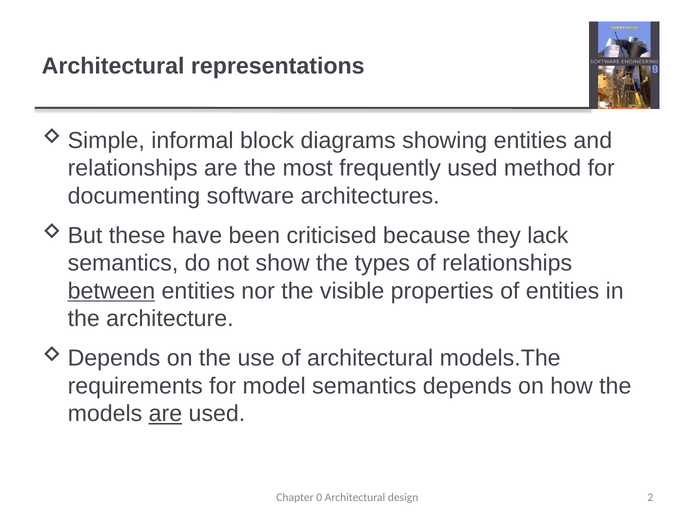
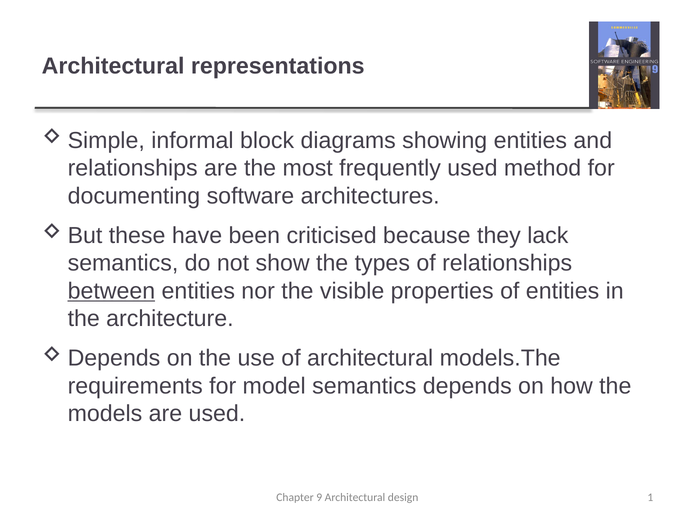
are at (165, 414) underline: present -> none
0: 0 -> 9
2: 2 -> 1
